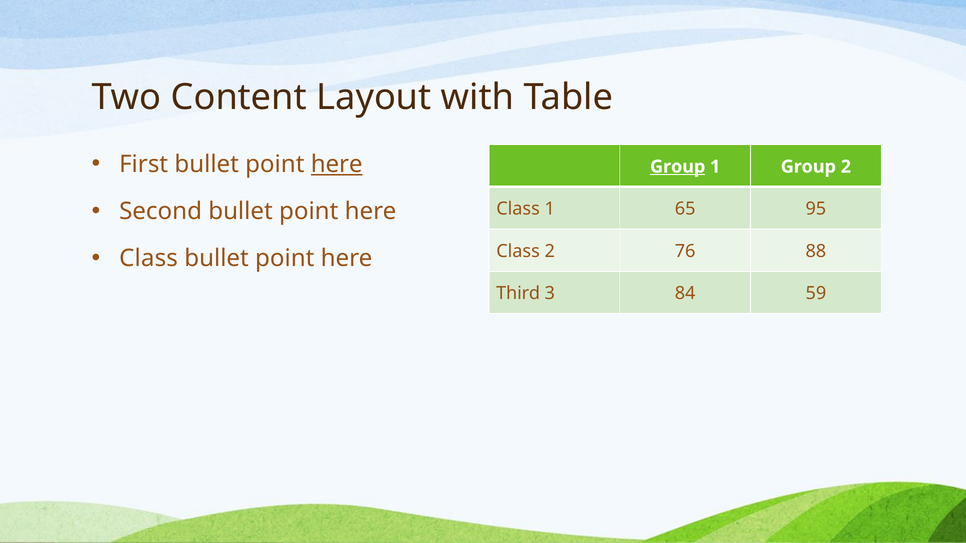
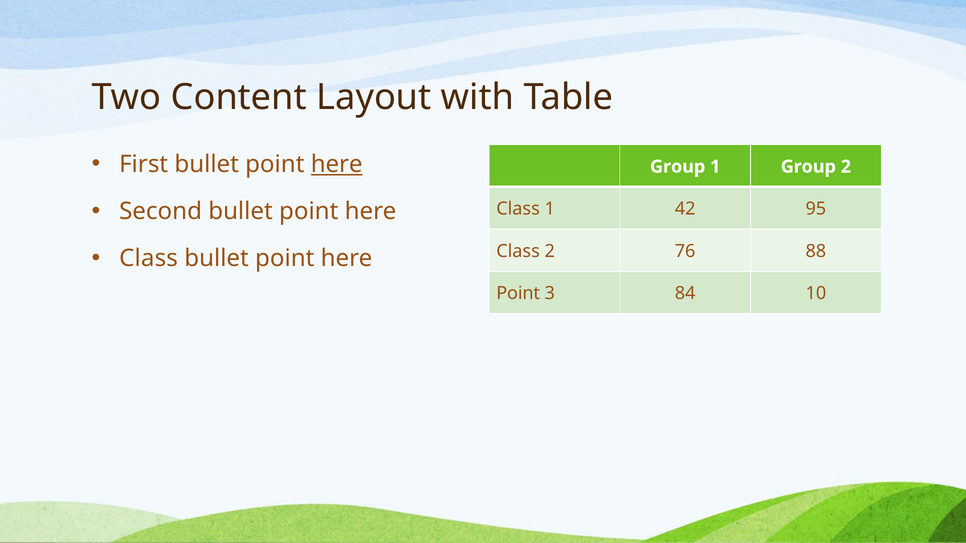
Group at (678, 167) underline: present -> none
65: 65 -> 42
Third at (518, 294): Third -> Point
59: 59 -> 10
